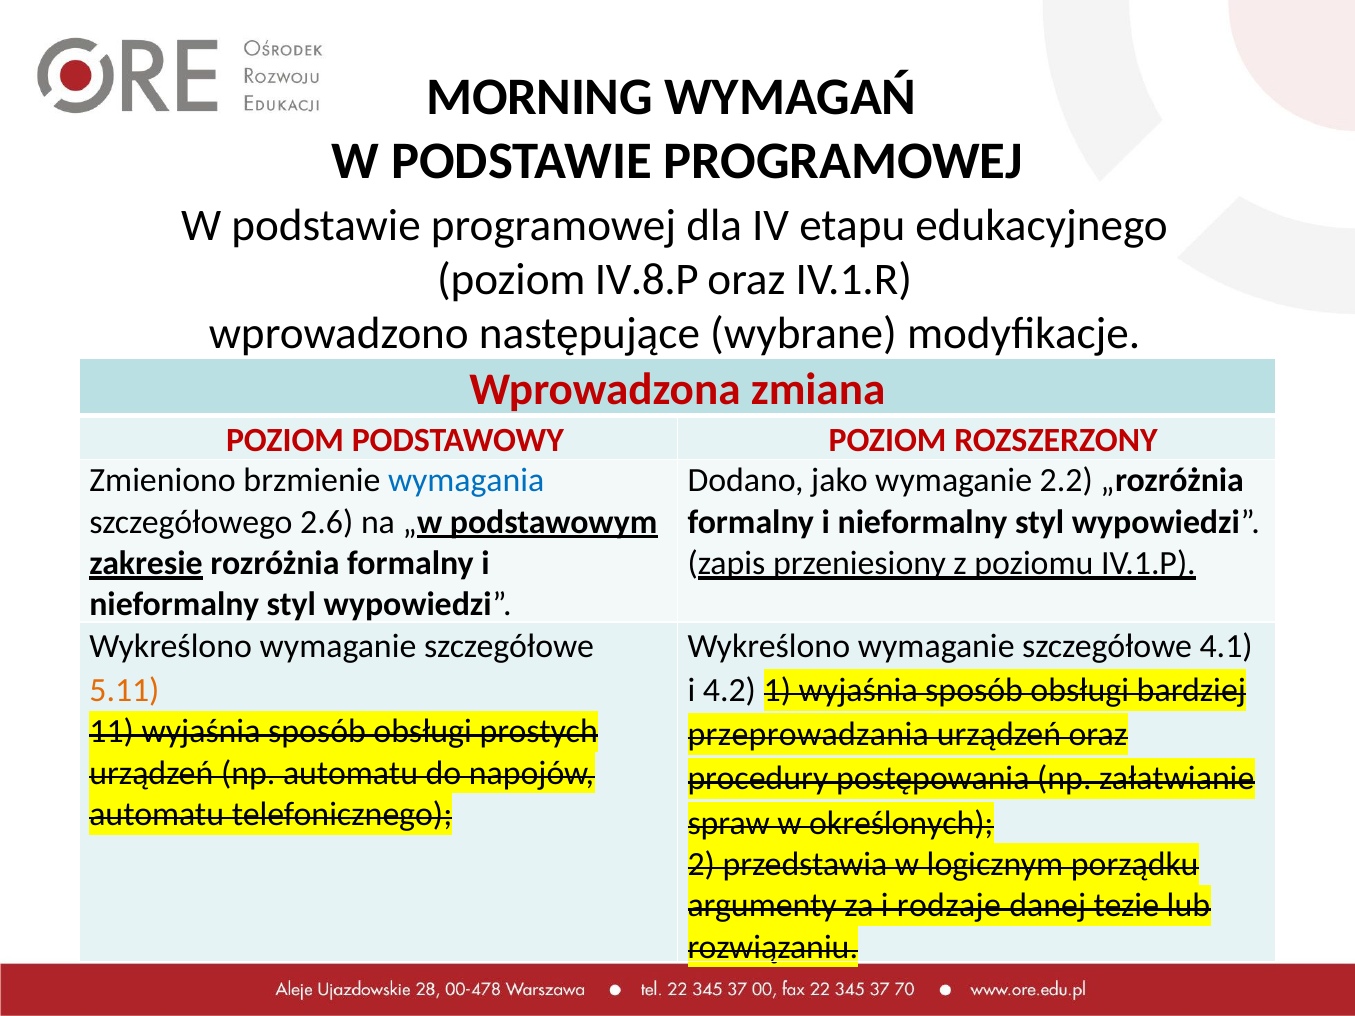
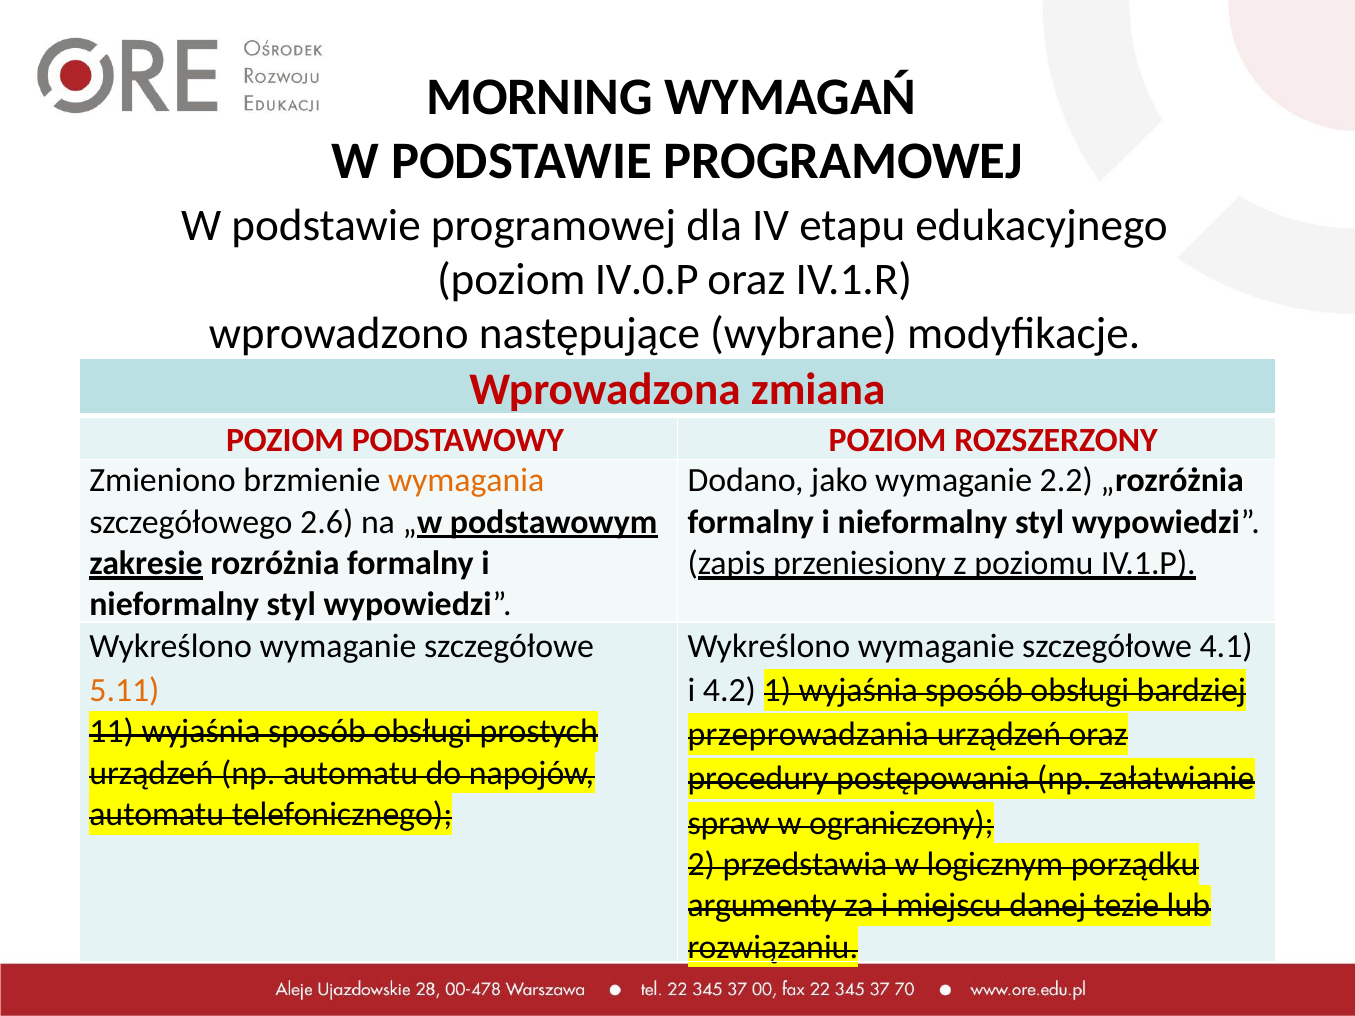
IV.8.P: IV.8.P -> IV.0.P
wymagania colour: blue -> orange
określonych: określonych -> ograniczony
rodzaje: rodzaje -> miejscu
